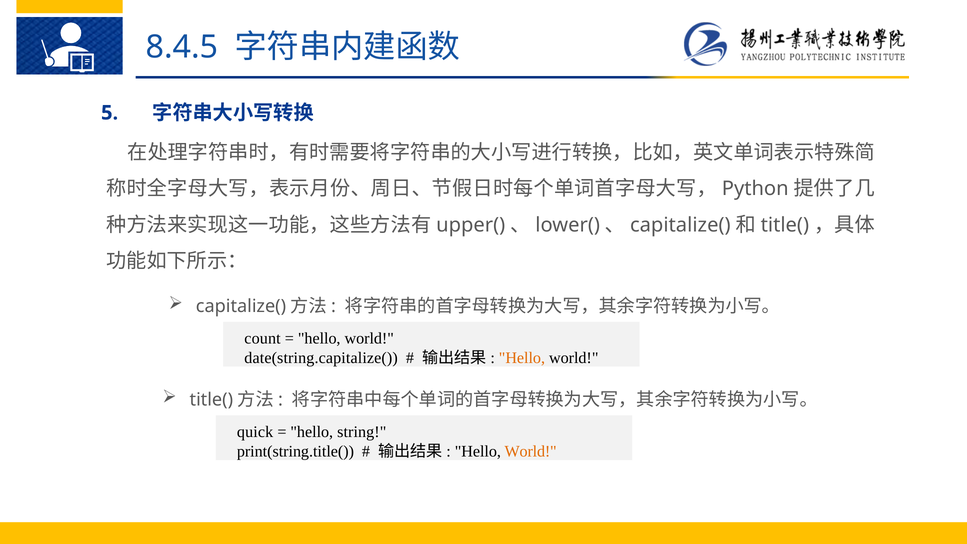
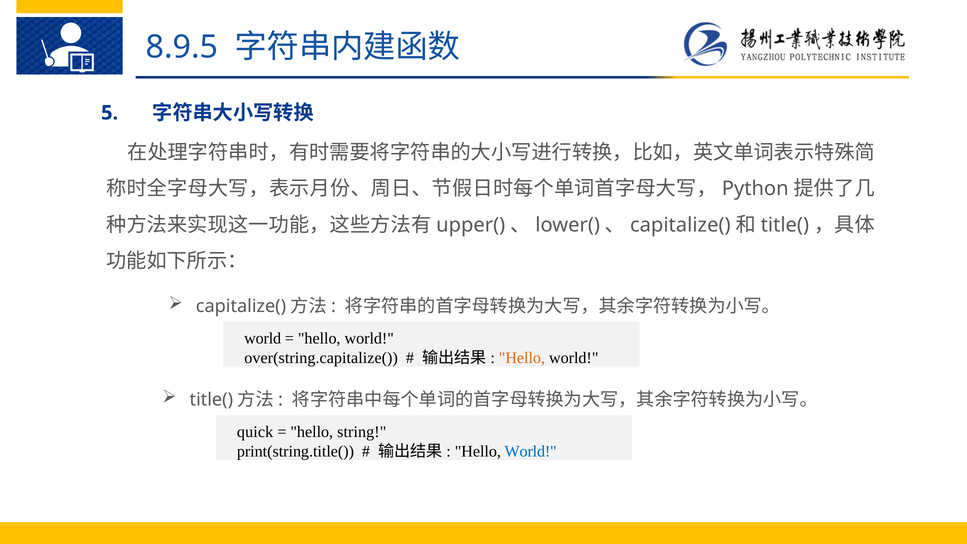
8.4.5: 8.4.5 -> 8.9.5
count at (263, 339): count -> world
date(string.capitalize(: date(string.capitalize( -> over(string.capitalize(
World at (531, 451) colour: orange -> blue
